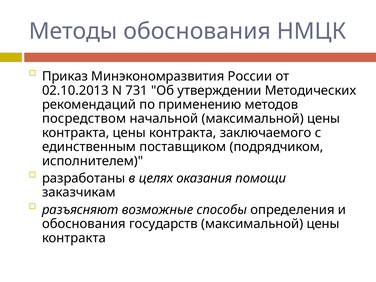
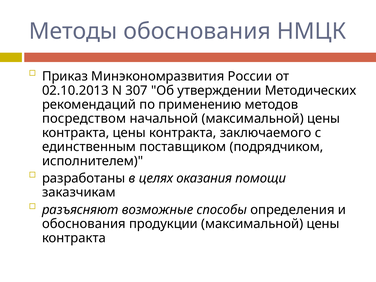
731: 731 -> 307
государств: государств -> продукции
